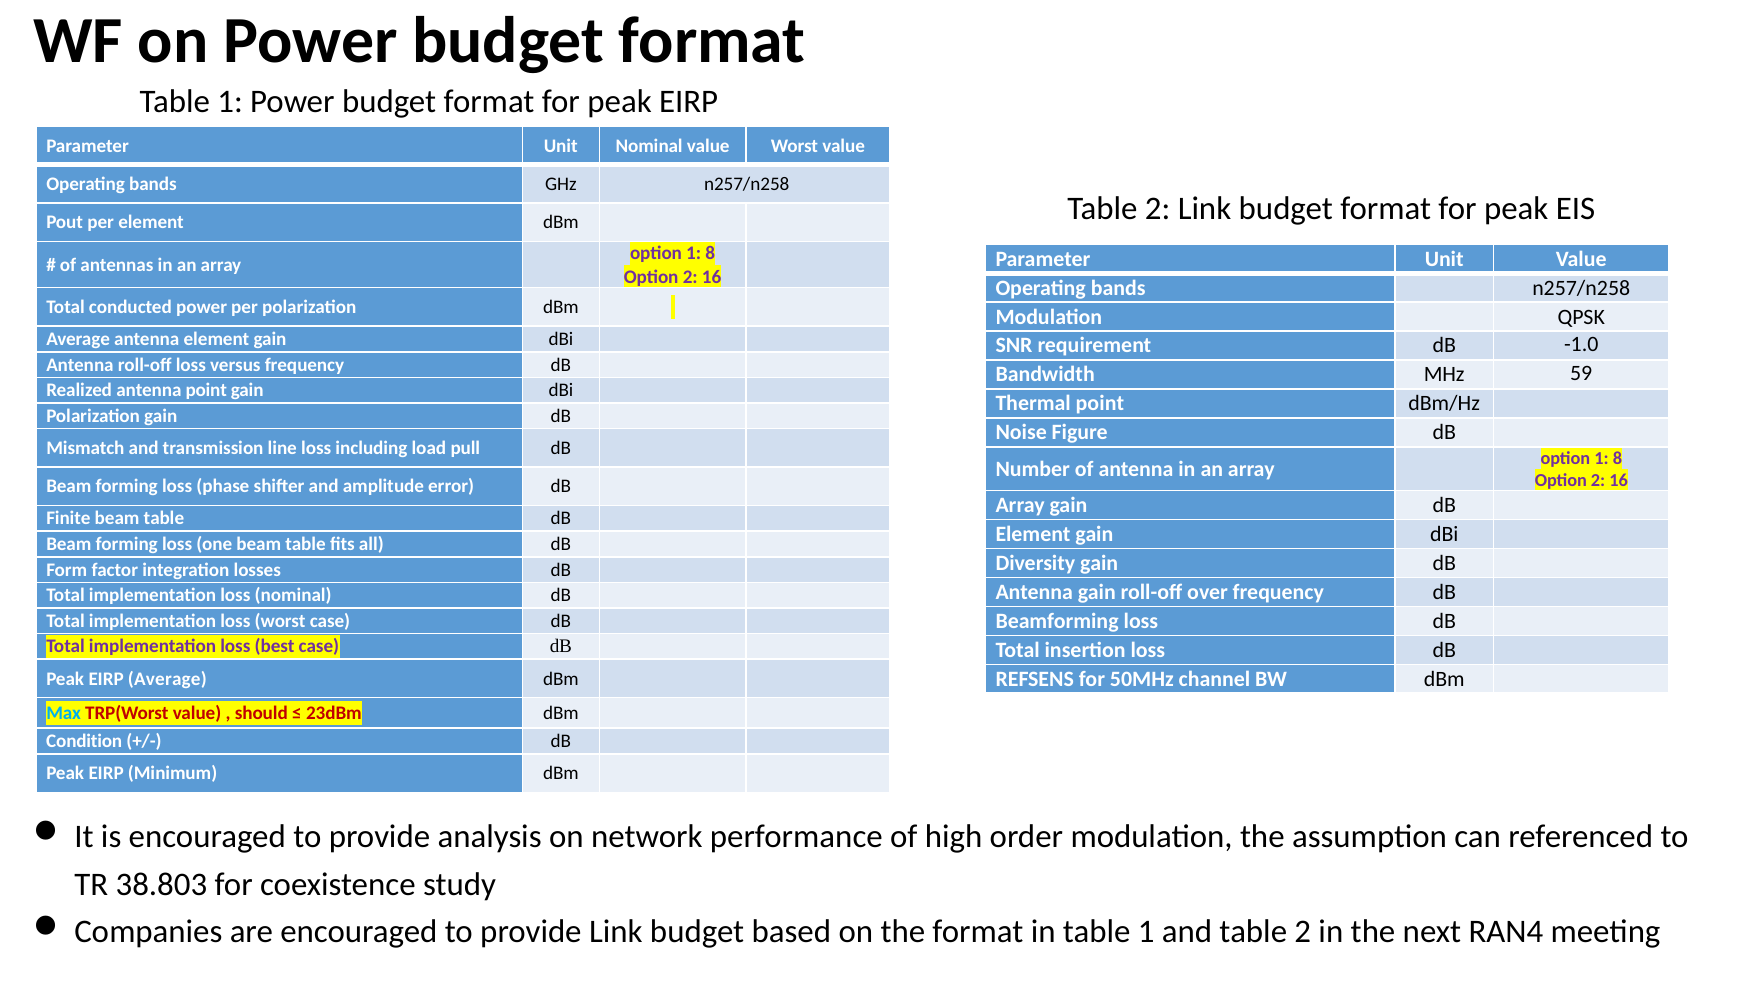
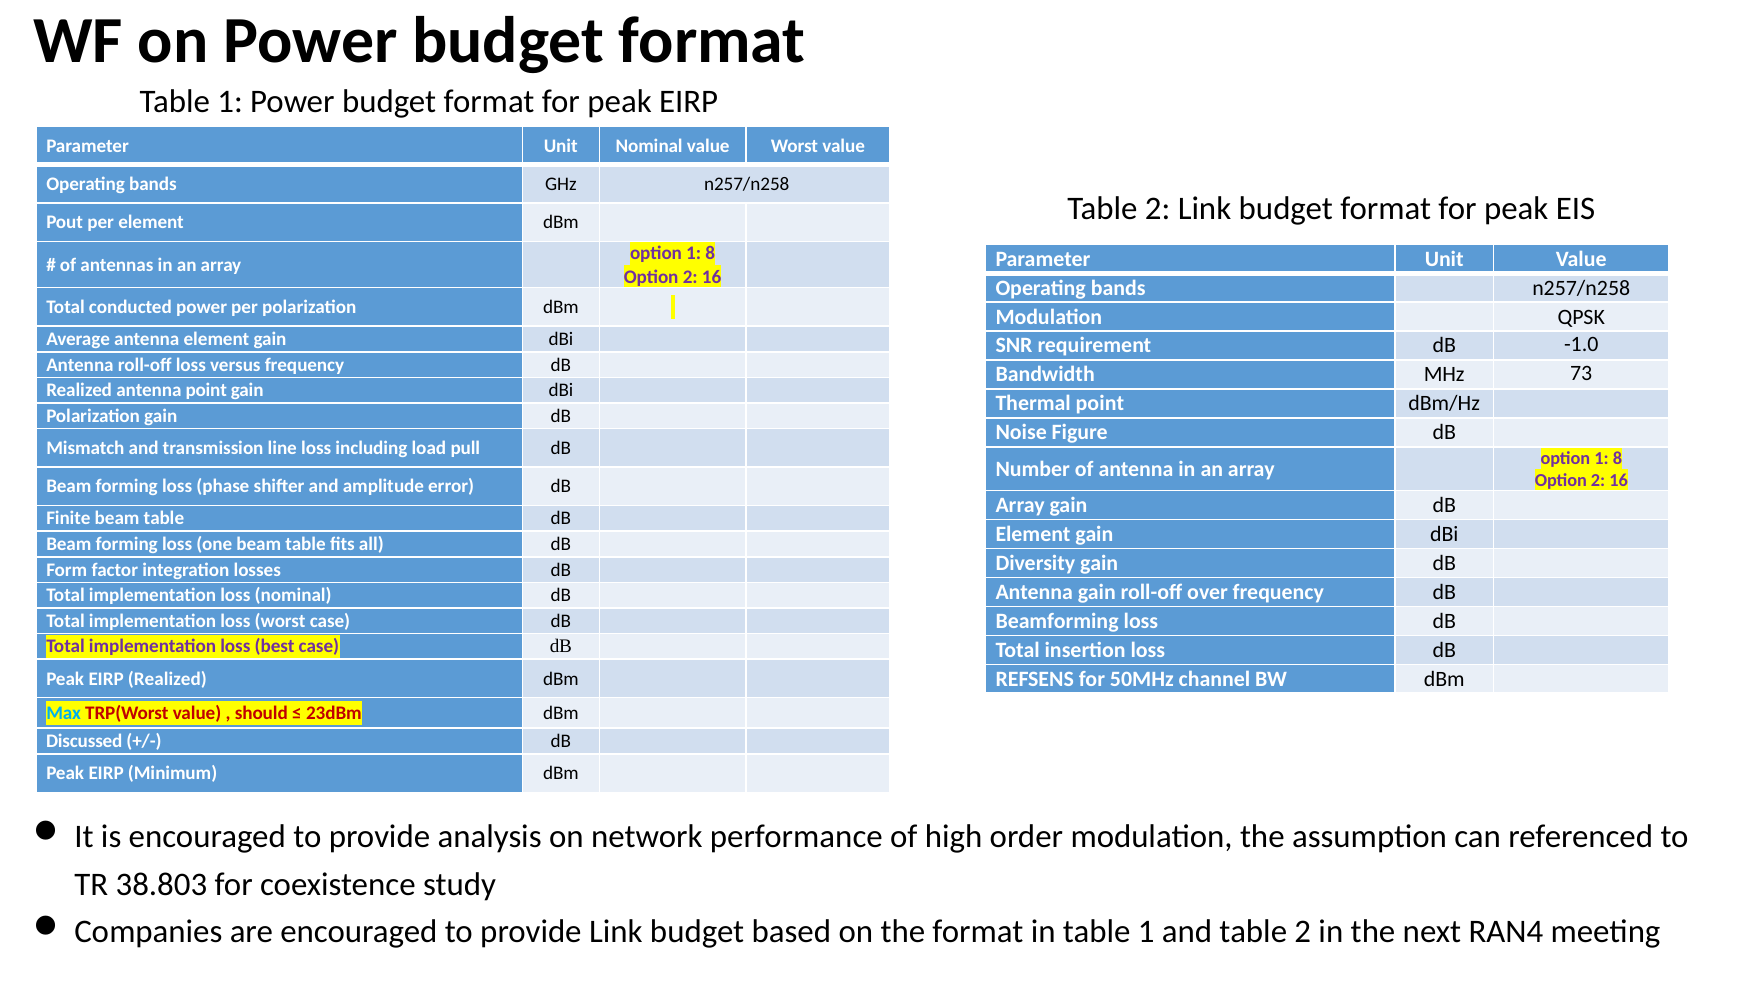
59: 59 -> 73
EIRP Average: Average -> Realized
Condition: Condition -> Discussed
